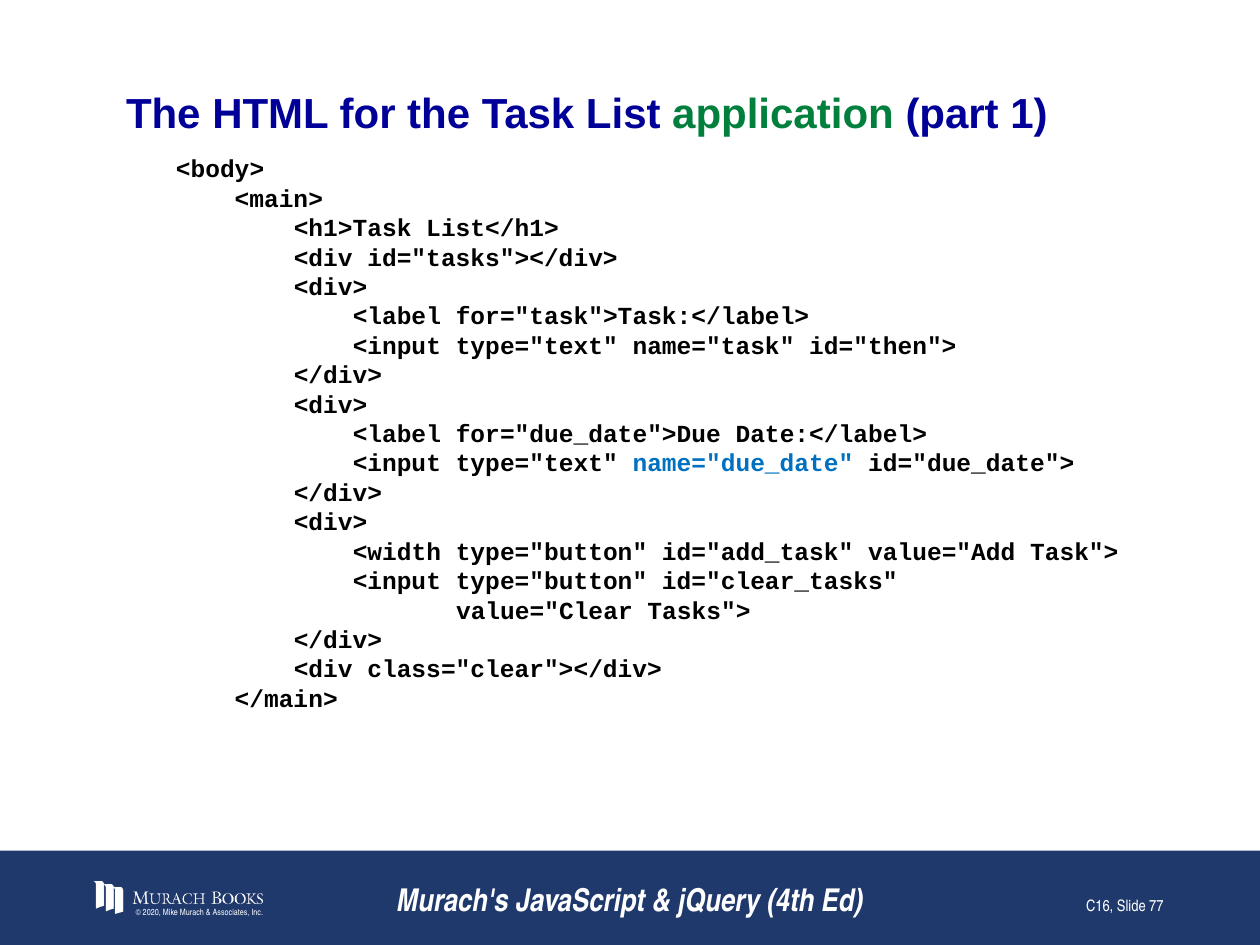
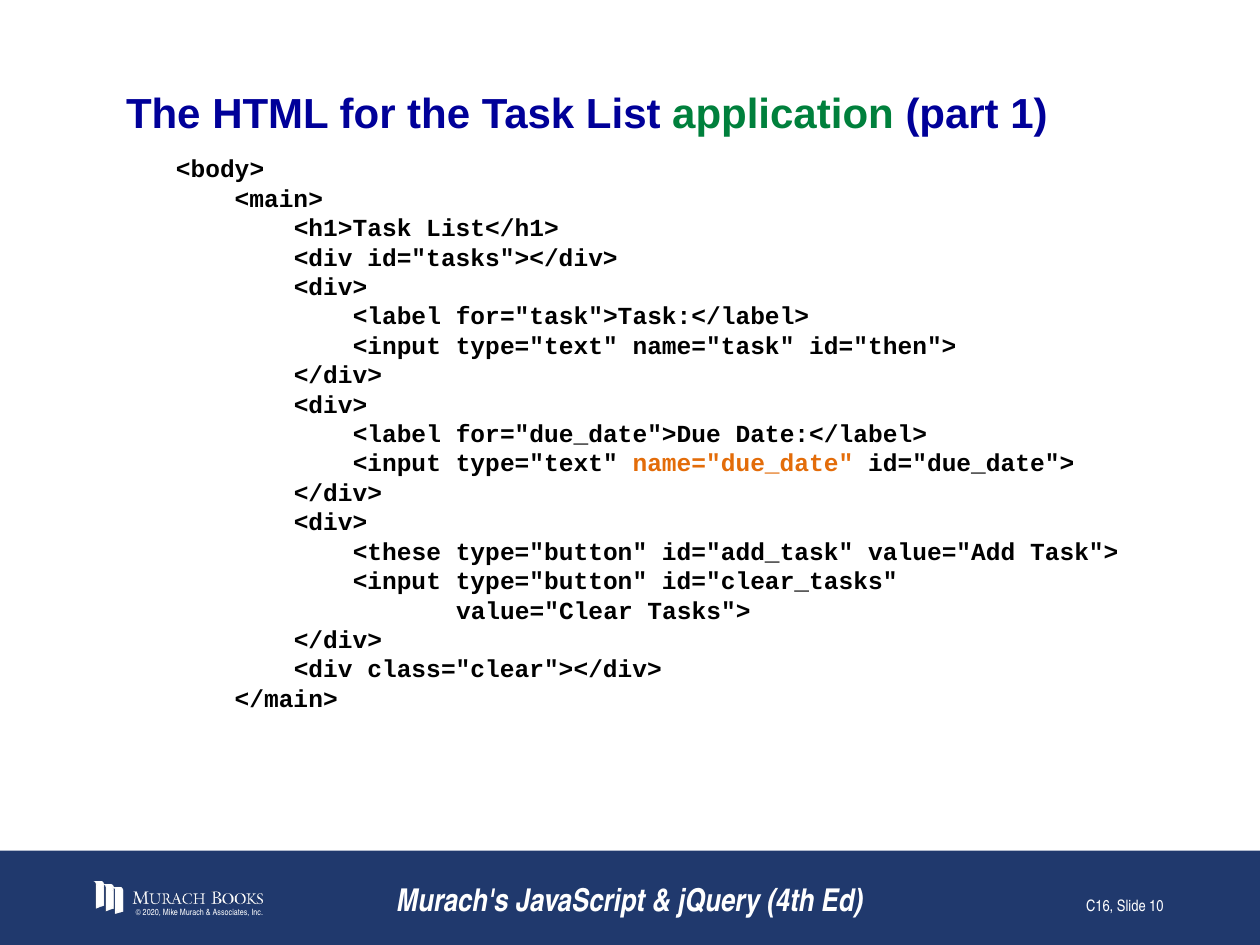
name="due_date colour: blue -> orange
<width: <width -> <these
77: 77 -> 10
